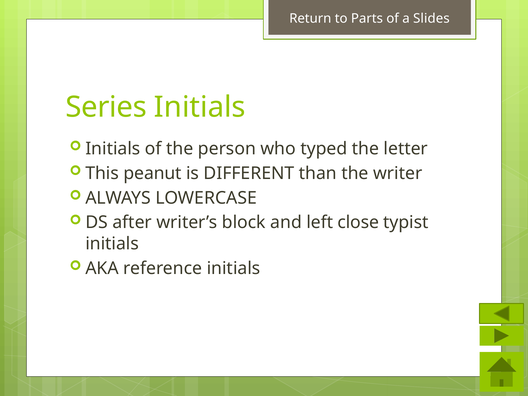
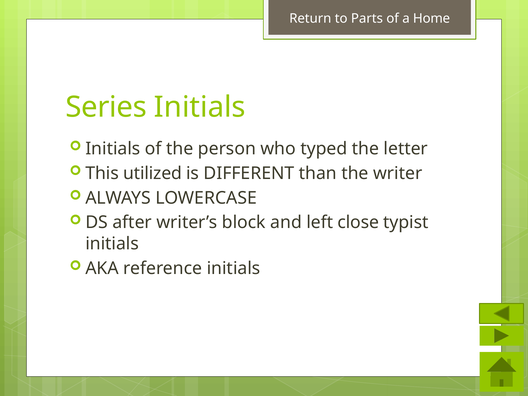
Slides: Slides -> Home
peanut: peanut -> utilized
